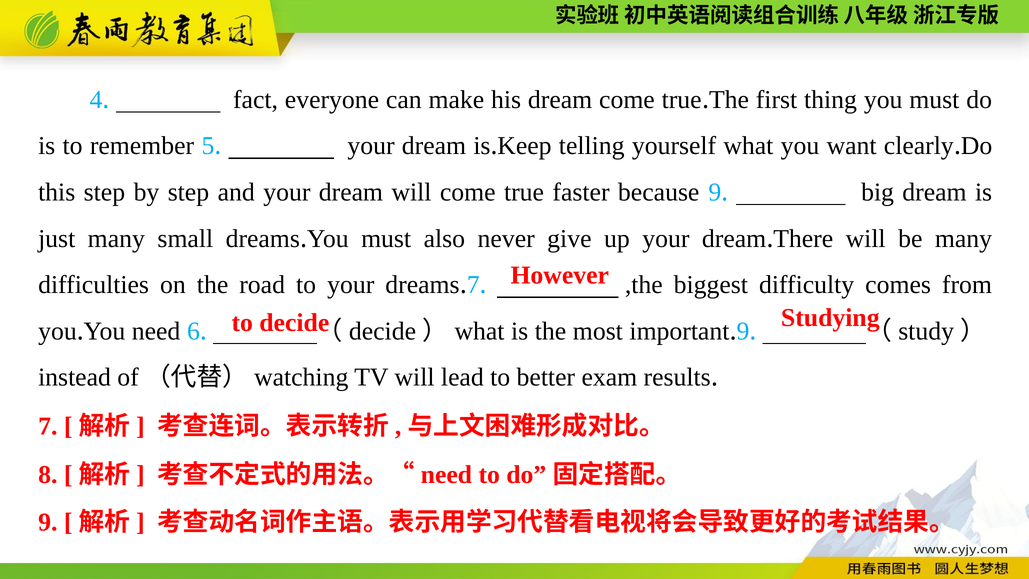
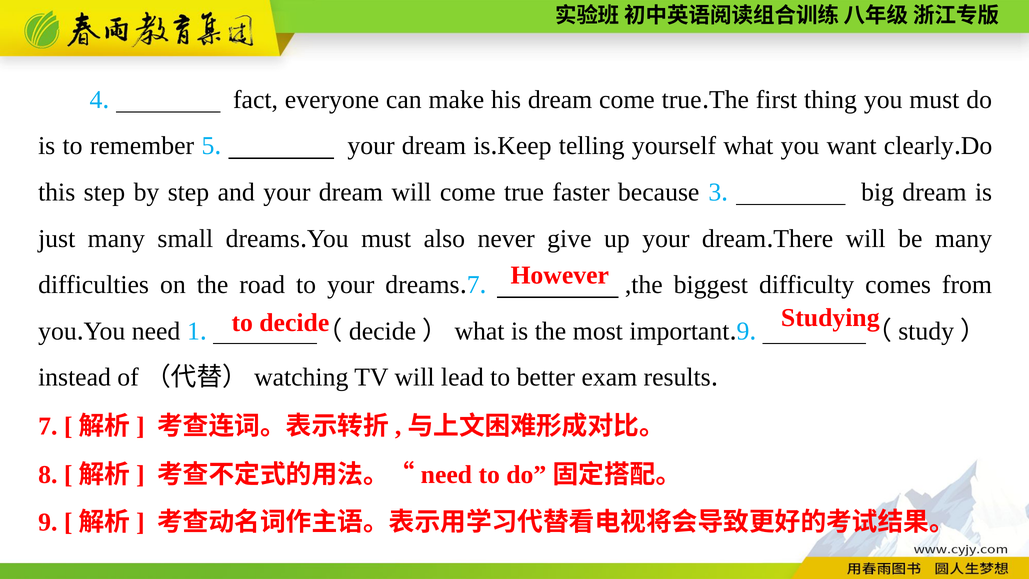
because 9: 9 -> 3
6: 6 -> 1
